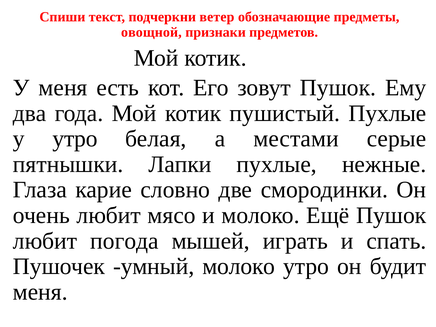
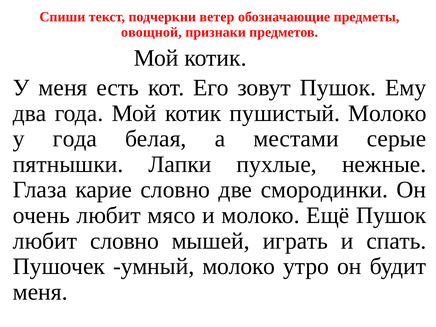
пушистый Пухлые: Пухлые -> Молоко
у утро: утро -> года
любит погода: погода -> словно
